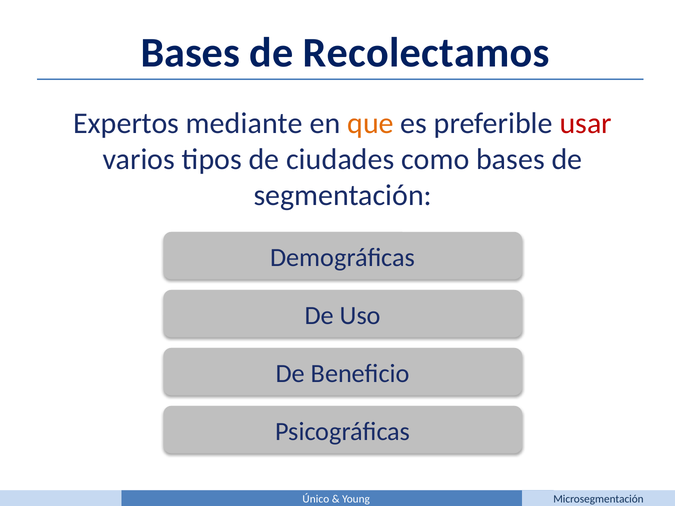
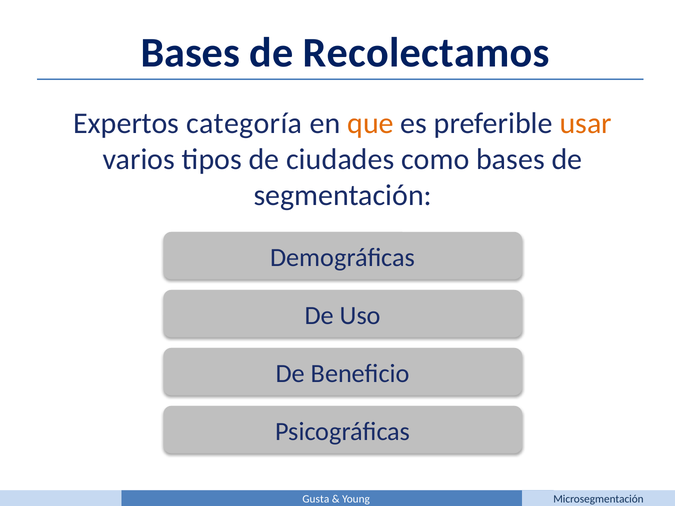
mediante: mediante -> categoría
usar colour: red -> orange
Único: Único -> Gusta
